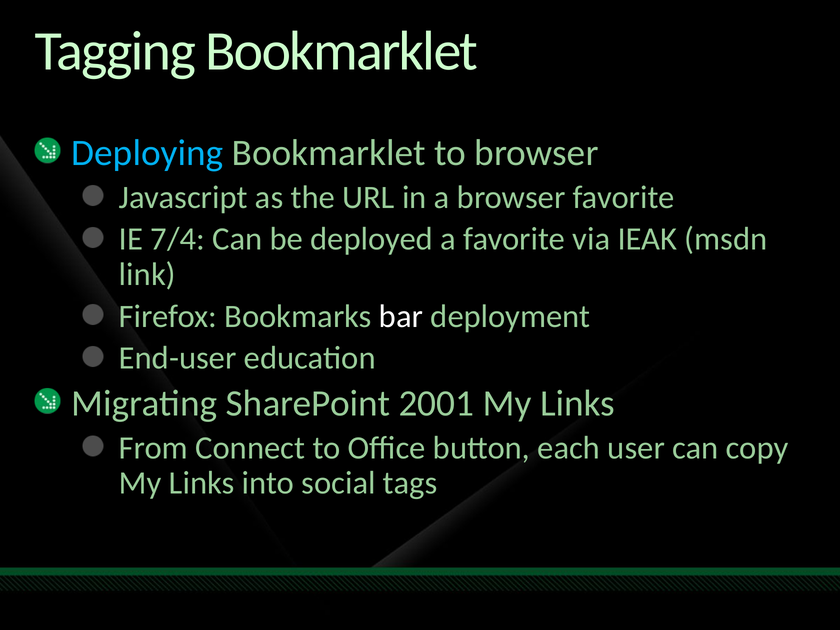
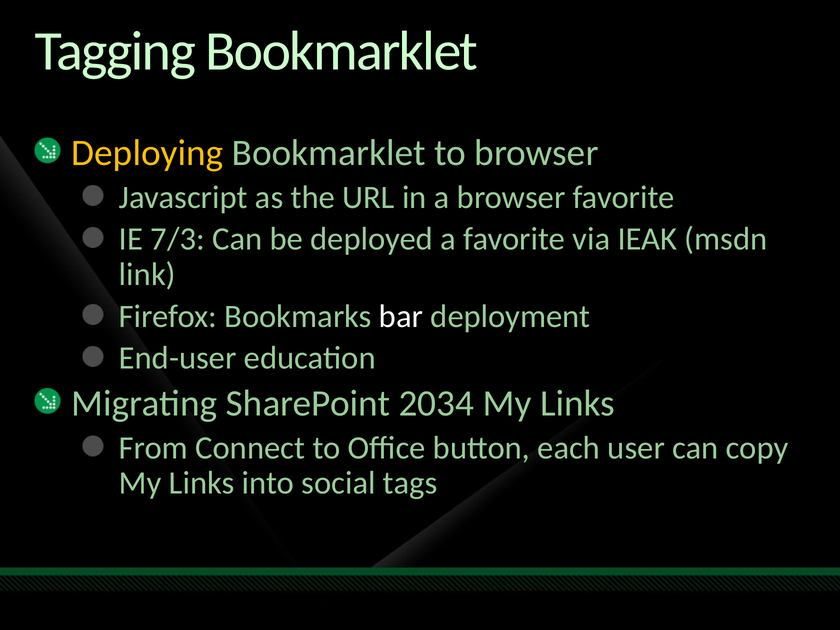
Deploying colour: light blue -> yellow
7/4: 7/4 -> 7/3
2001: 2001 -> 2034
